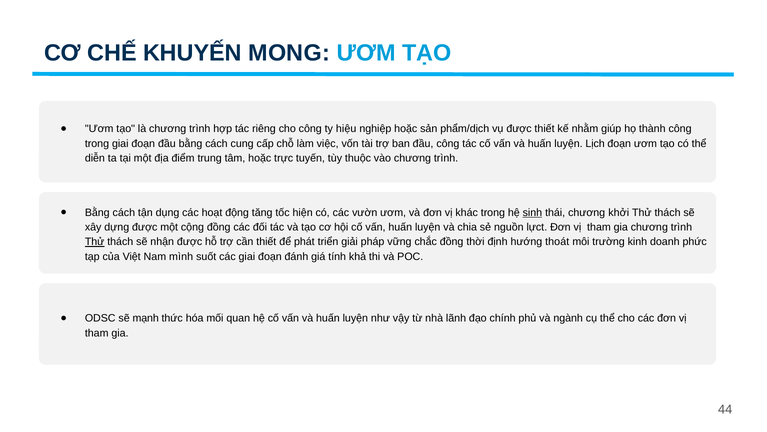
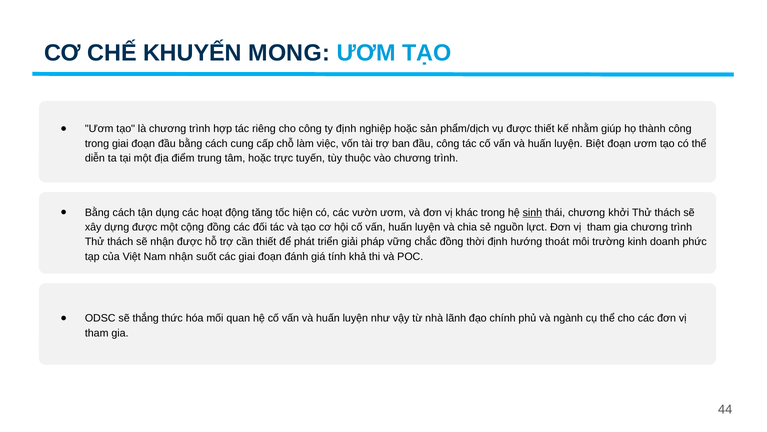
ty hiệu: hiệu -> định
Lịch: Lịch -> Biệt
Thử at (95, 242) underline: present -> none
Nam mình: mình -> nhận
mạnh: mạnh -> thắng
